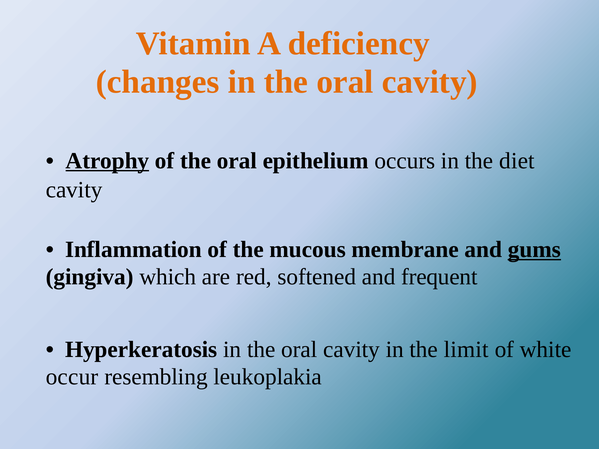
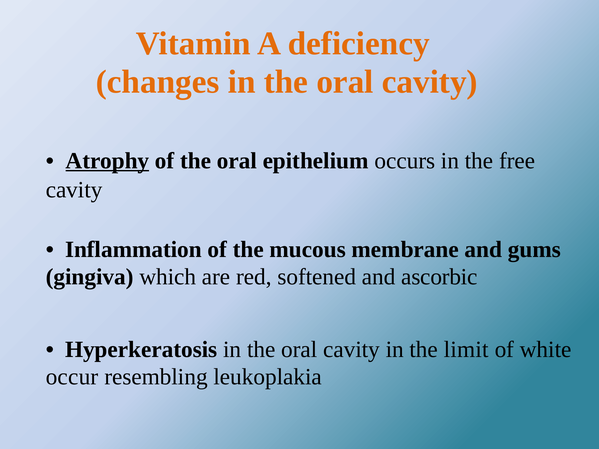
diet: diet -> free
gums underline: present -> none
frequent: frequent -> ascorbic
